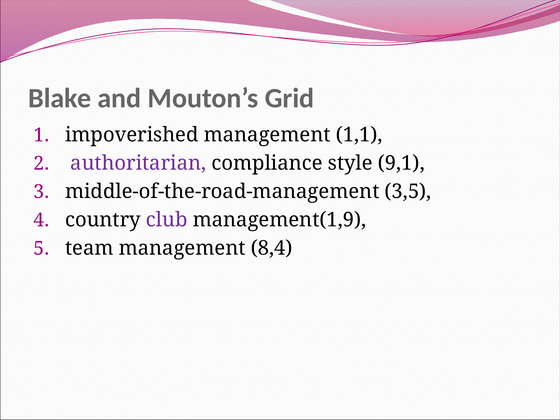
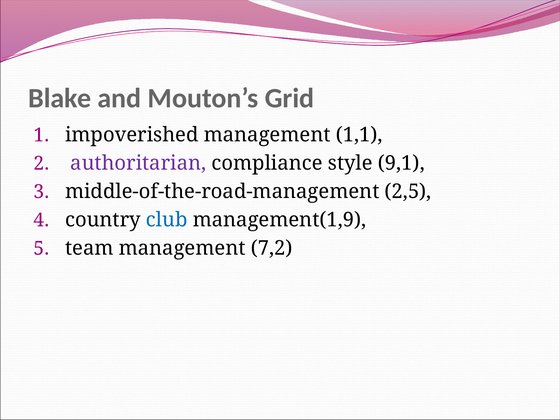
3,5: 3,5 -> 2,5
club colour: purple -> blue
8,4: 8,4 -> 7,2
